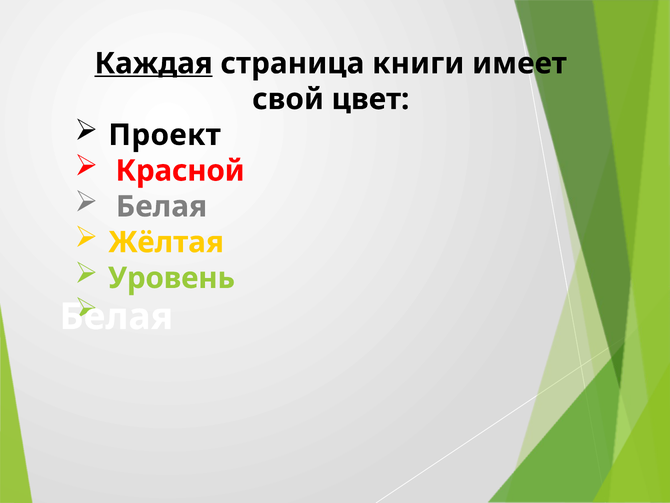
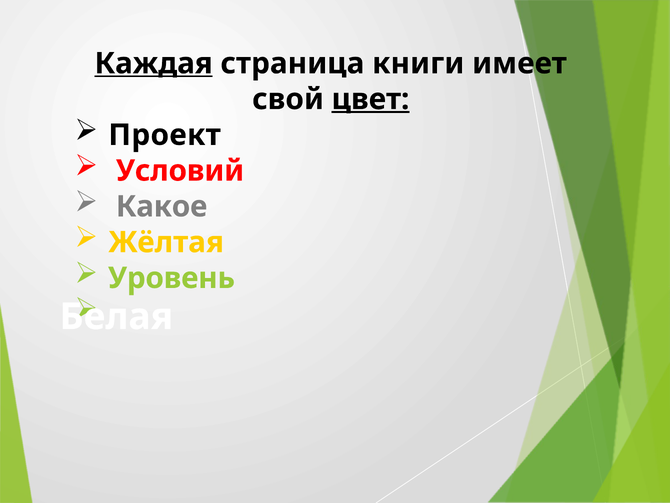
цвет underline: none -> present
Красной: Красной -> Условий
Белая at (161, 206): Белая -> Какое
